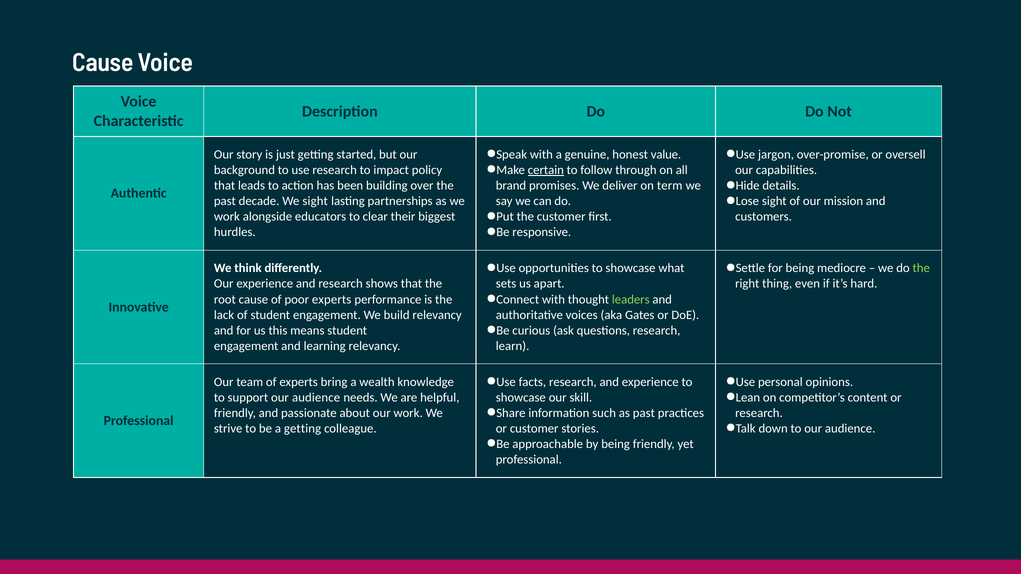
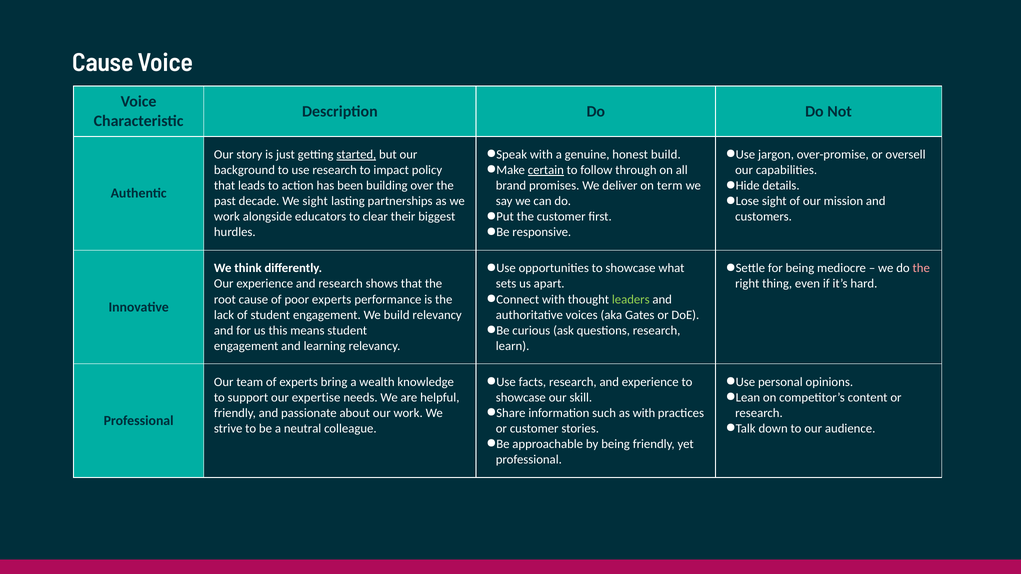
honest value: value -> build
started underline: none -> present
the at (921, 268) colour: light green -> pink
support our audience: audience -> expertise
as past: past -> with
a getting: getting -> neutral
